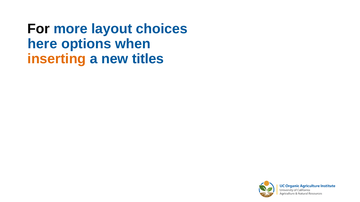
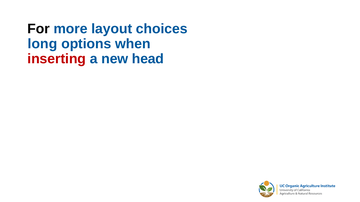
here: here -> long
inserting colour: orange -> red
titles: titles -> head
